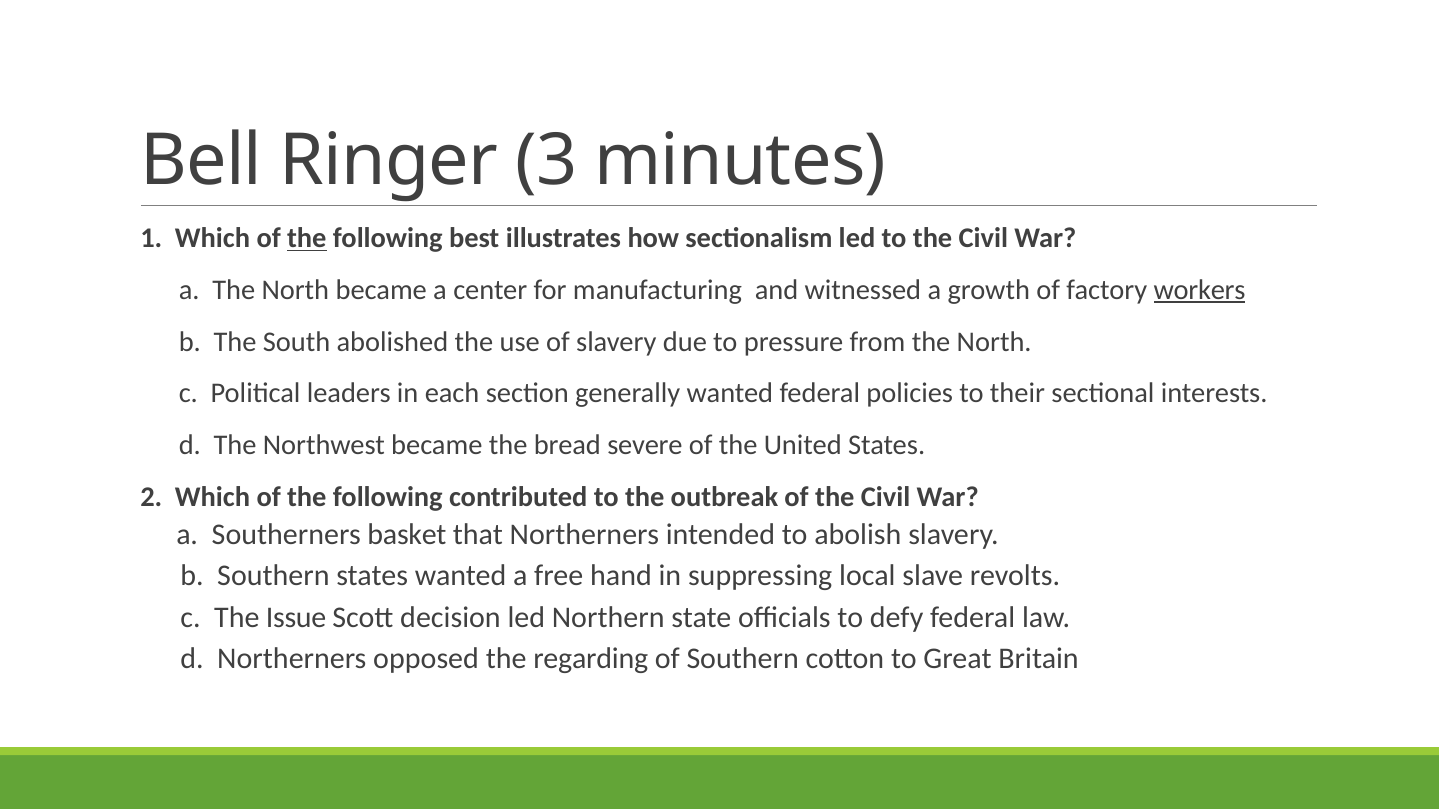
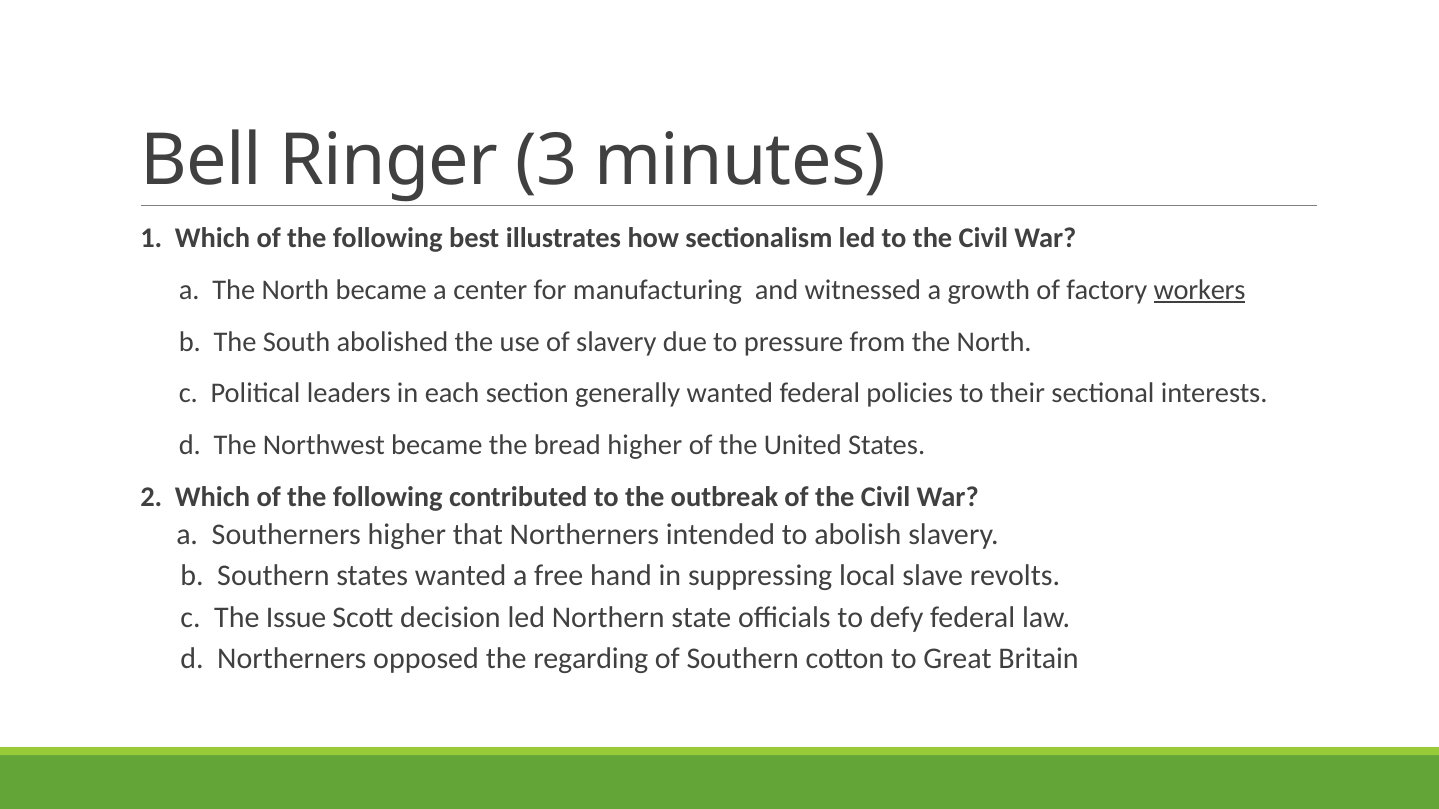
the at (307, 238) underline: present -> none
bread severe: severe -> higher
Southerners basket: basket -> higher
